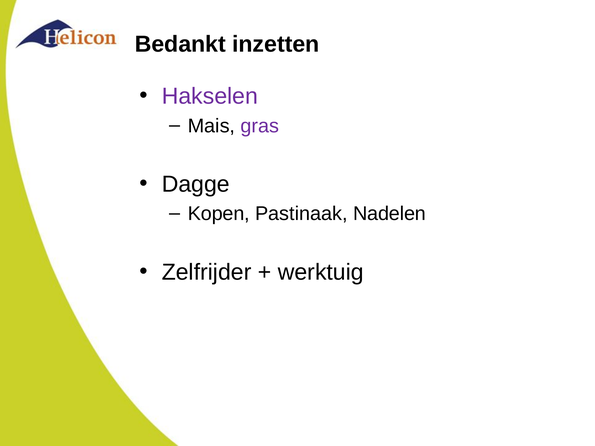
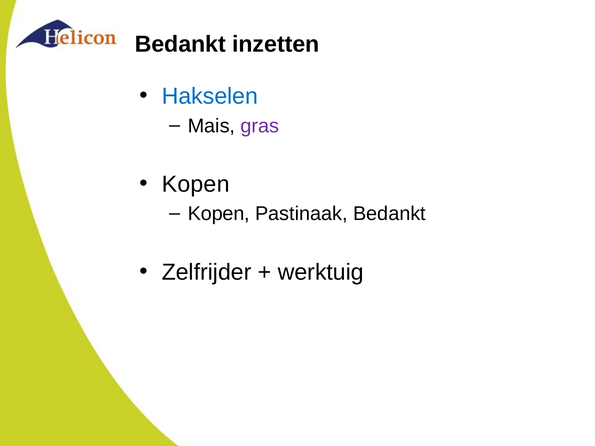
Hakselen colour: purple -> blue
Dagge at (196, 184): Dagge -> Kopen
Pastinaak Nadelen: Nadelen -> Bedankt
